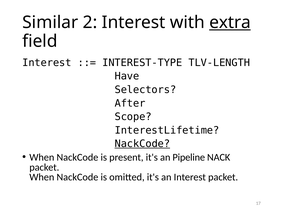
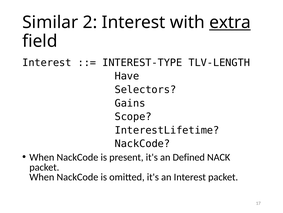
After: After -> Gains
NackCode at (142, 143) underline: present -> none
Pipeline: Pipeline -> Defined
